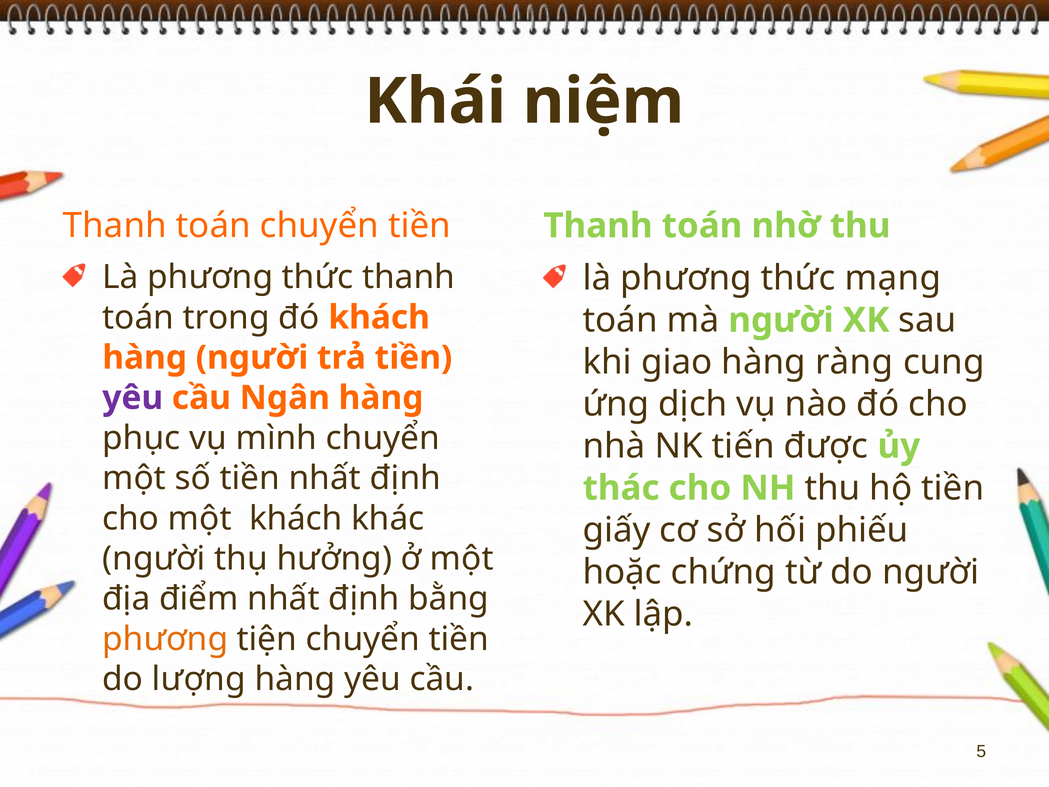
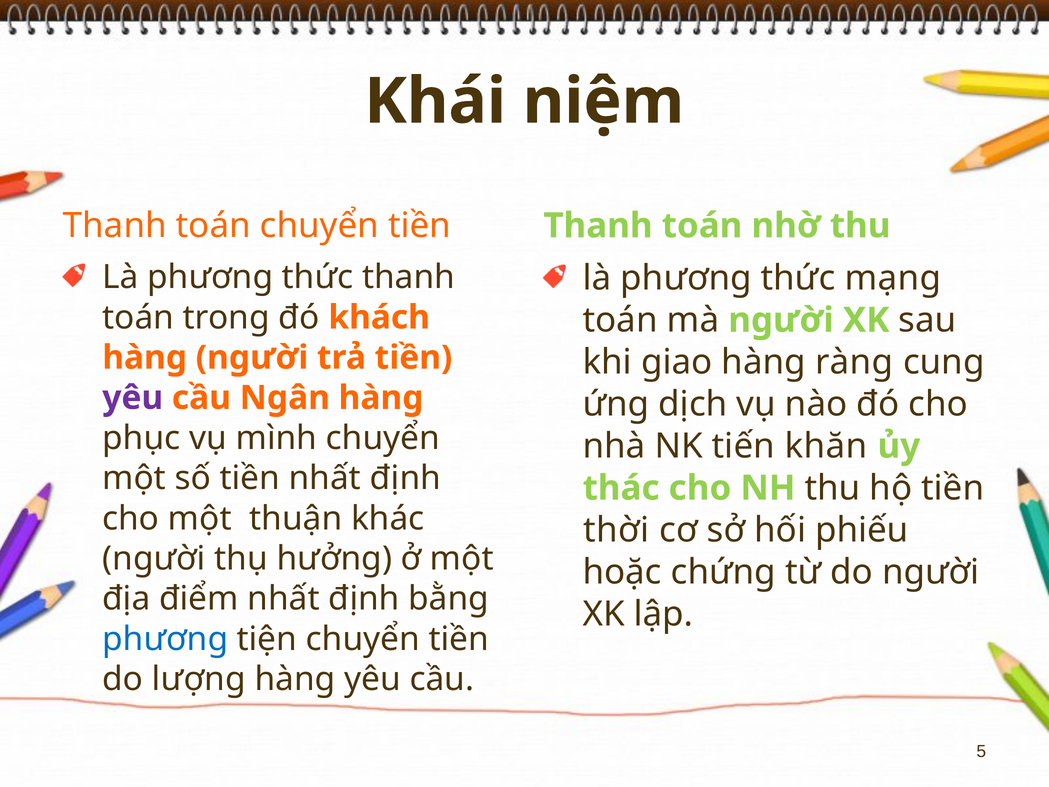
được: được -> khăn
một khách: khách -> thuận
giấy: giấy -> thời
phương at (165, 639) colour: orange -> blue
